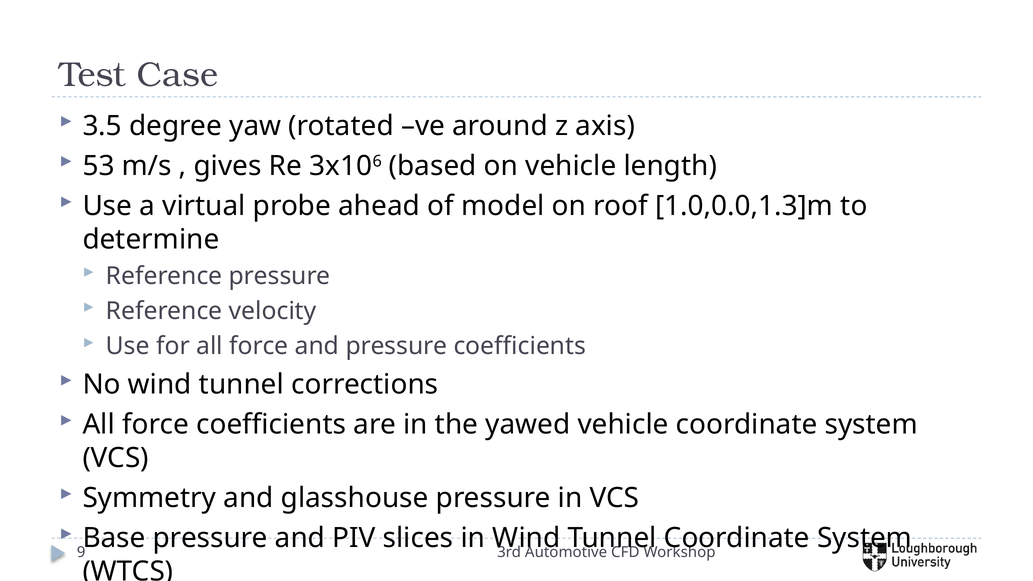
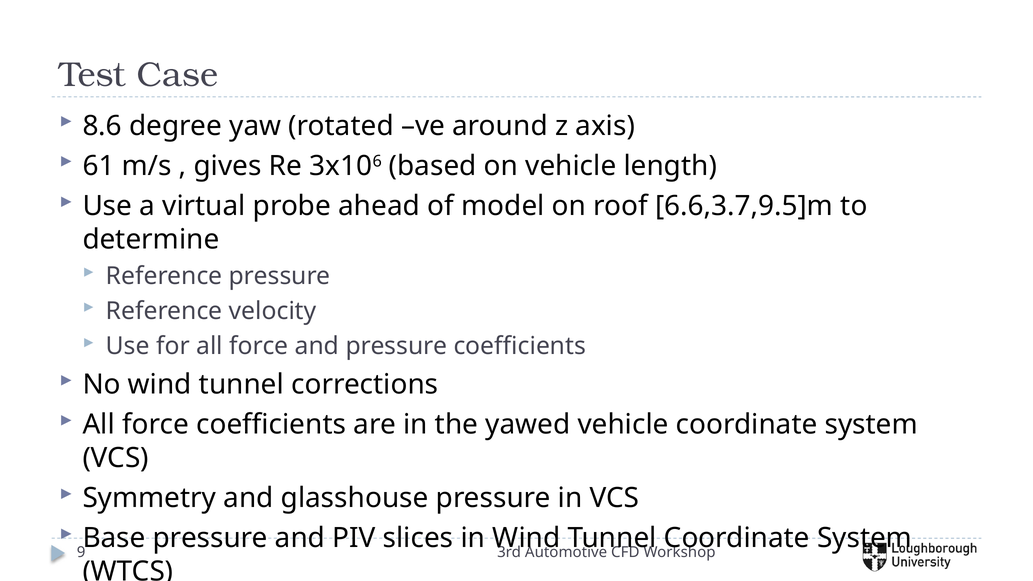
3.5: 3.5 -> 8.6
53: 53 -> 61
1.0,0.0,1.3]m: 1.0,0.0,1.3]m -> 6.6,3.7,9.5]m
